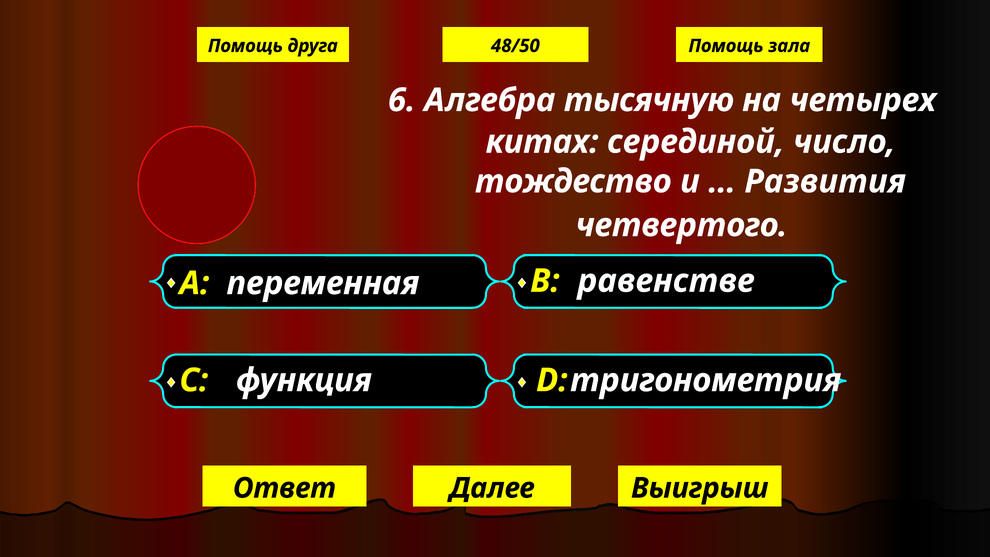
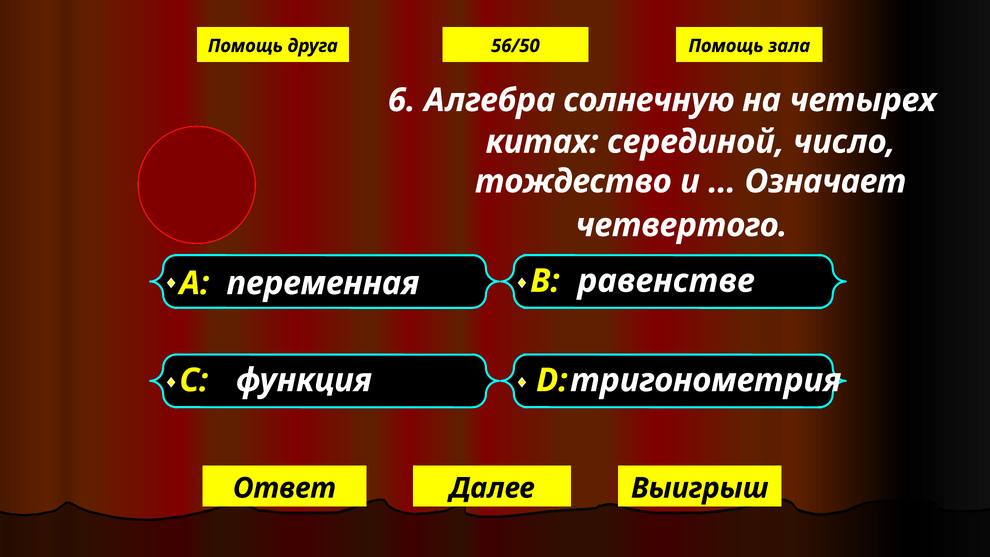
48/50: 48/50 -> 56/50
тысячную: тысячную -> солнечную
Развития: Развития -> Означает
